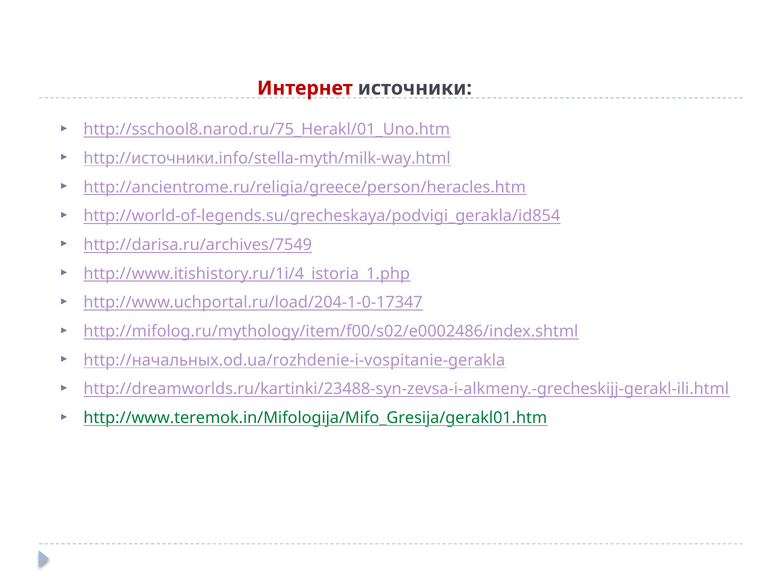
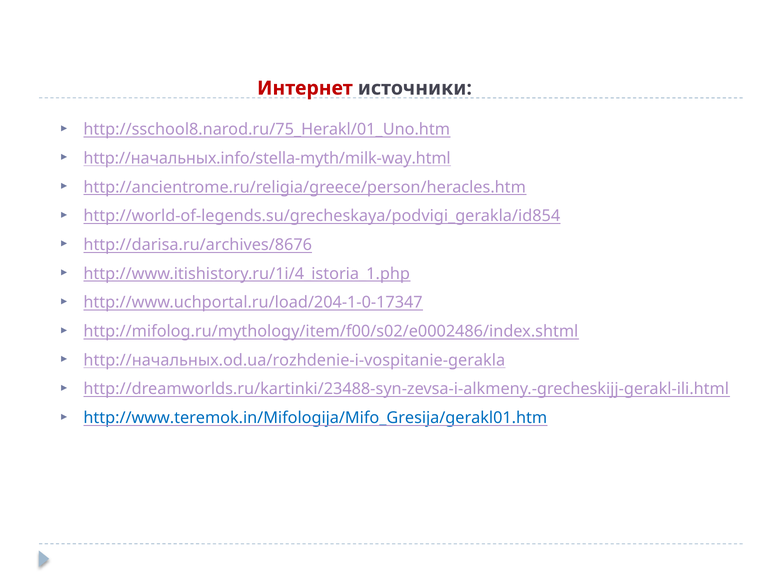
http://источники.info/stella-myth/milk-way.html: http://источники.info/stella-myth/milk-way.html -> http://начальных.info/stella-myth/milk-way.html
http://darisa.ru/archives/7549: http://darisa.ru/archives/7549 -> http://darisa.ru/archives/8676
http://www.teremok.in/Mifologija/Mifo_Gresija/gerakl01.htm colour: green -> blue
